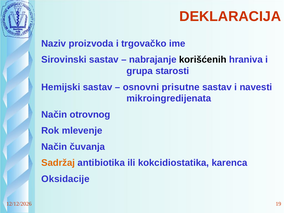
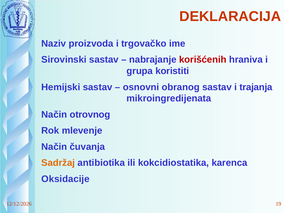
korišćenih colour: black -> red
starosti: starosti -> koristiti
prisutne: prisutne -> obranog
navesti: navesti -> trajanja
